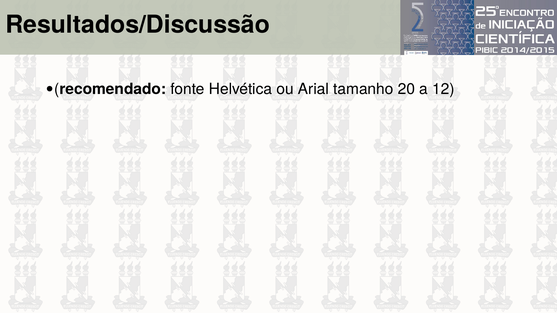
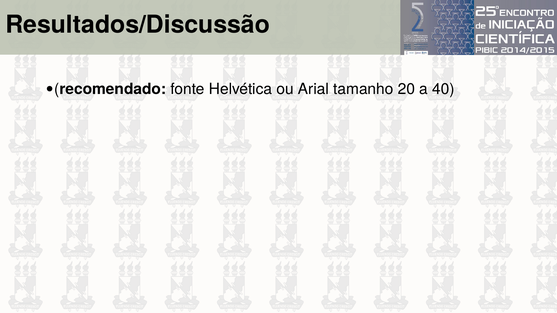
12: 12 -> 40
